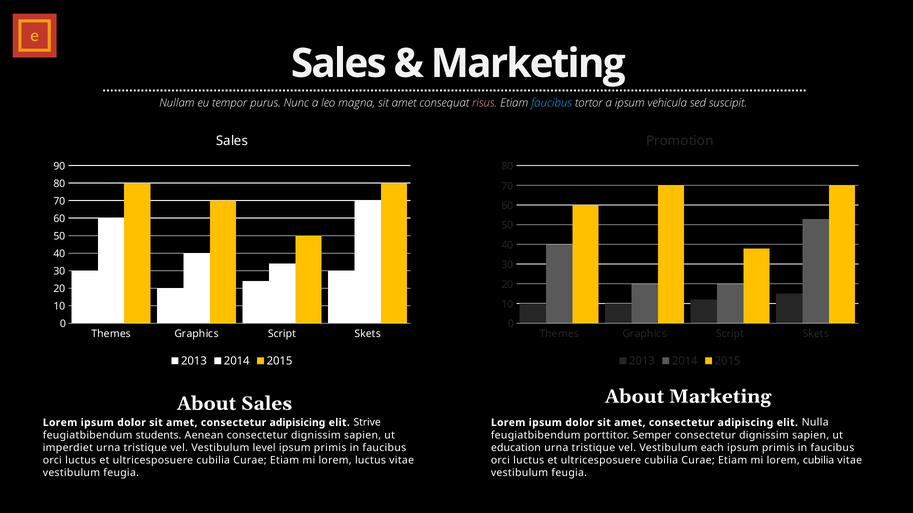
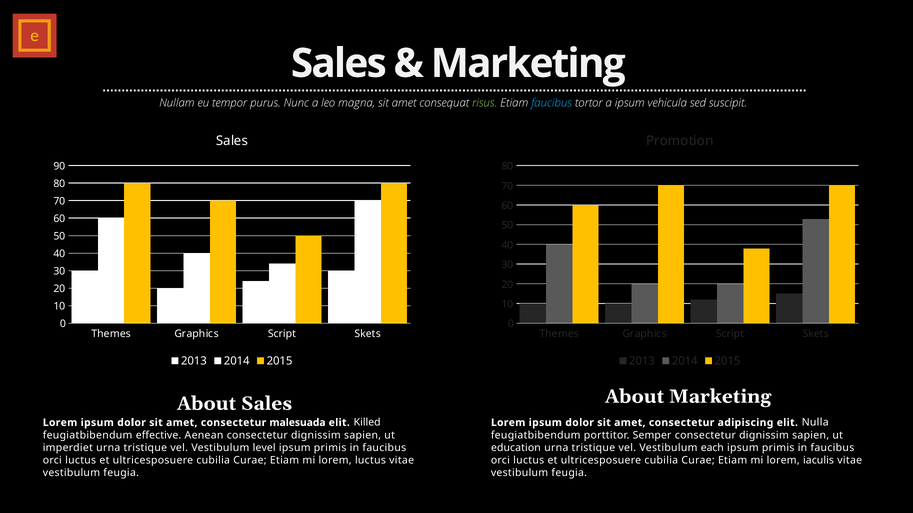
risus colour: pink -> light green
adipisicing: adipisicing -> malesuada
Strive: Strive -> Killed
students: students -> effective
lorem cubilia: cubilia -> iaculis
